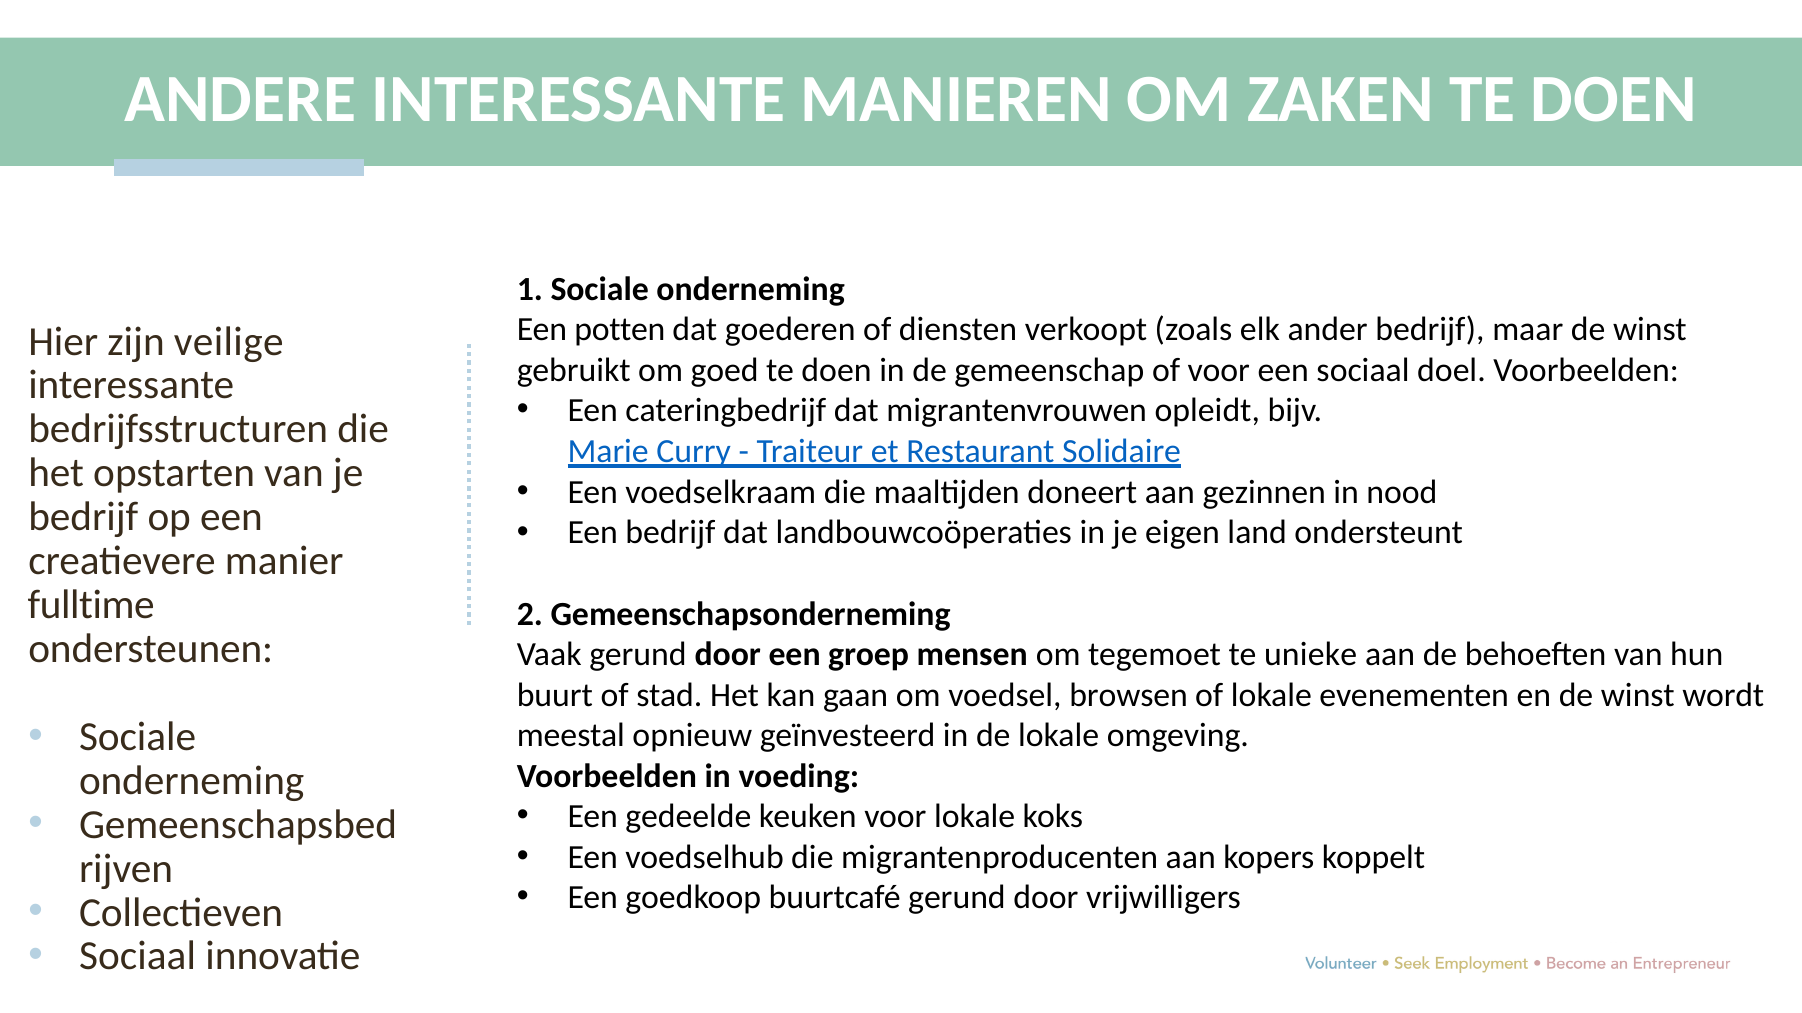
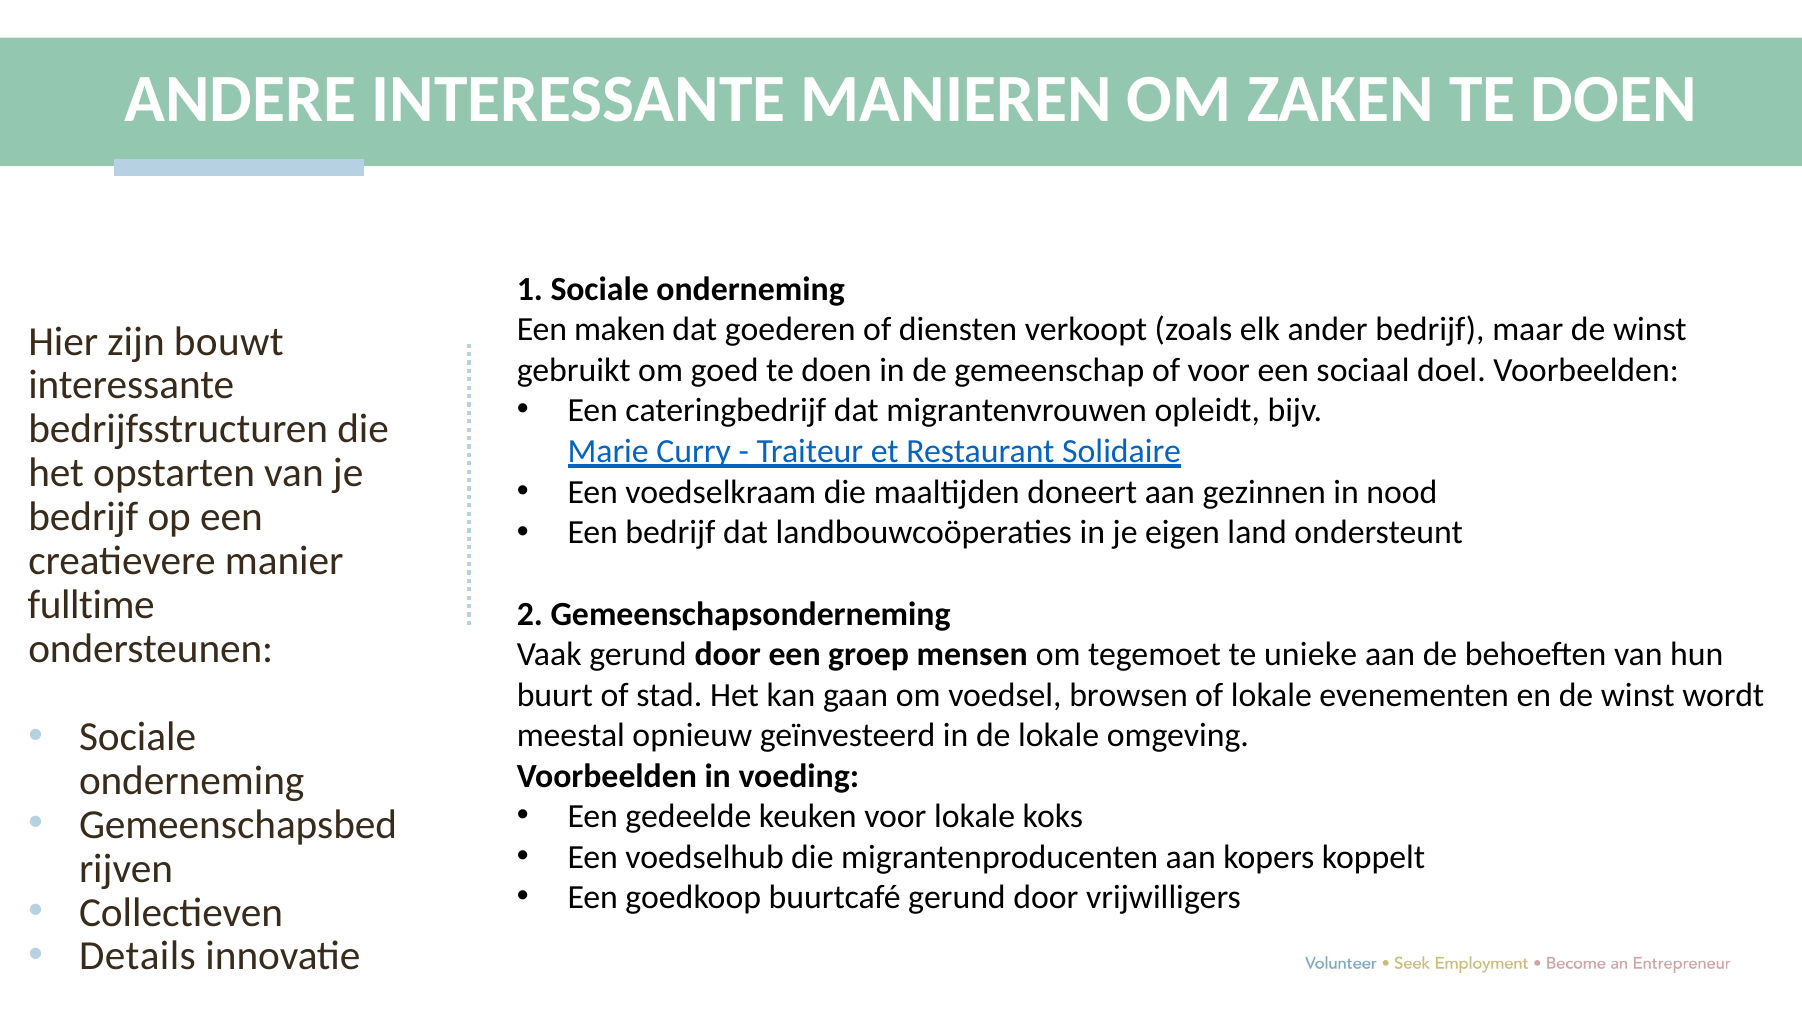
potten: potten -> maken
veilige: veilige -> bouwt
Sociaal at (138, 957): Sociaal -> Details
